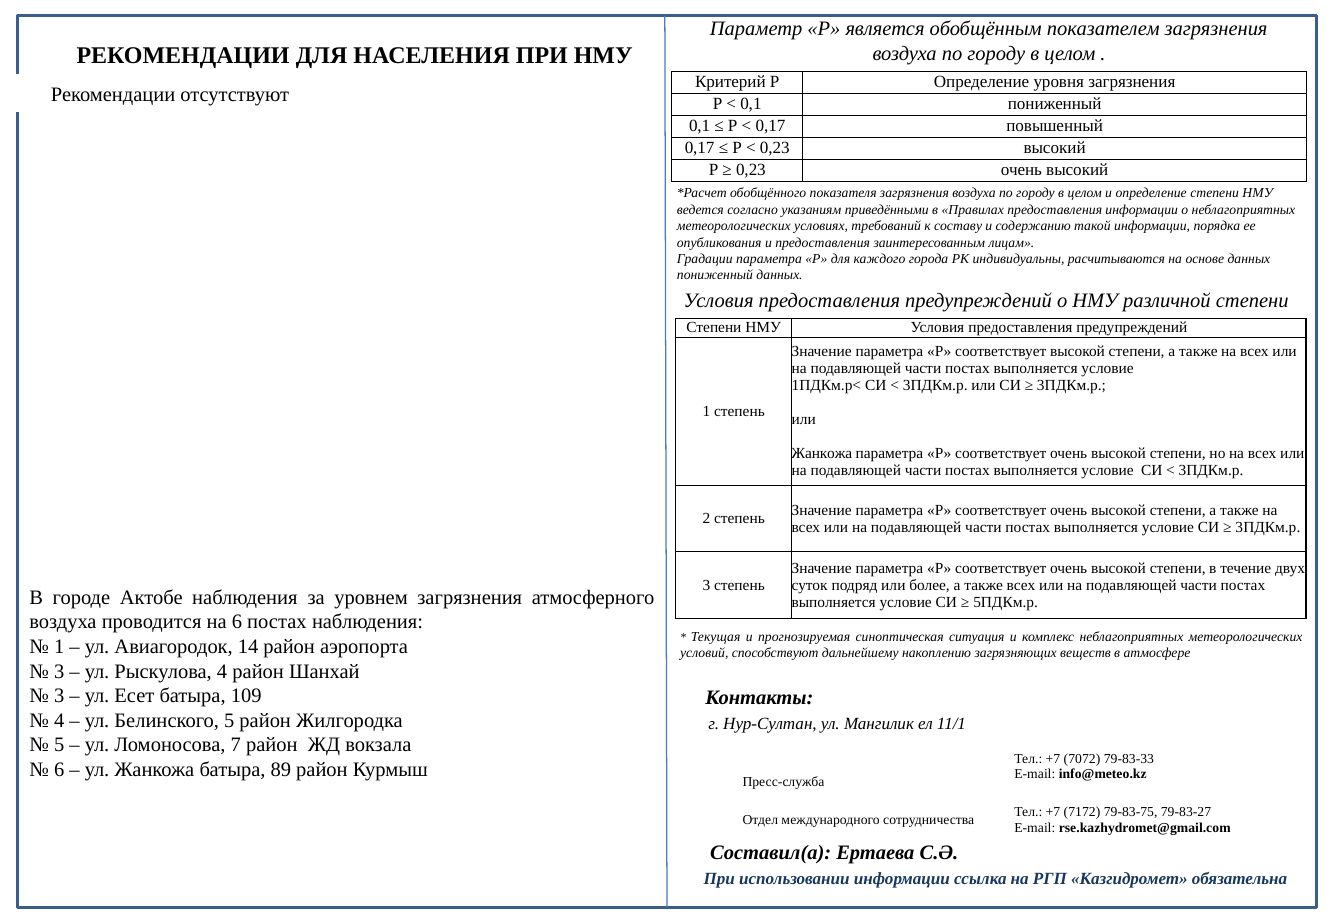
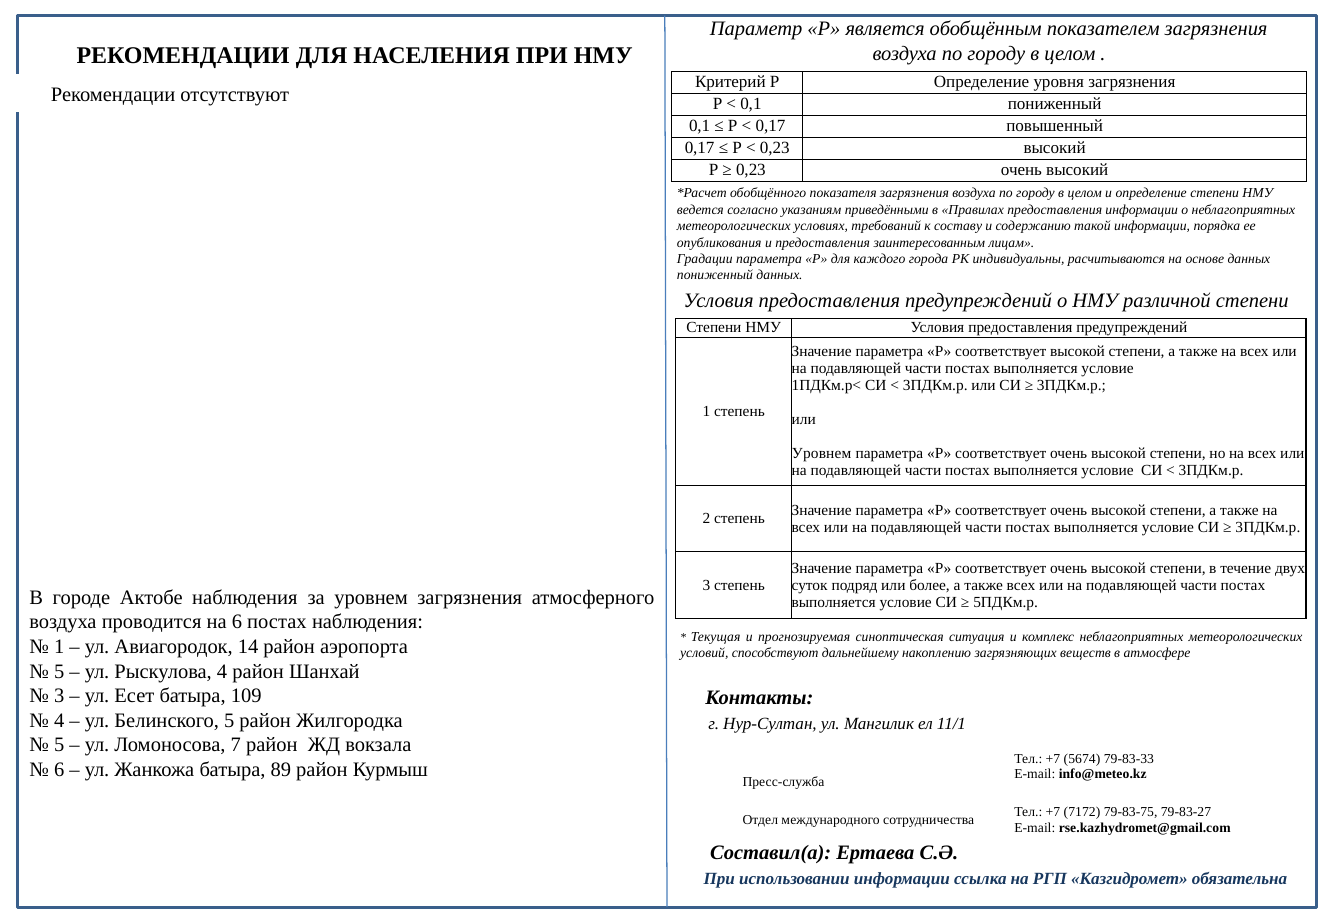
Жанкожа at (822, 454): Жанкожа -> Уровнем
3 at (59, 672): 3 -> 5
7072: 7072 -> 5674
